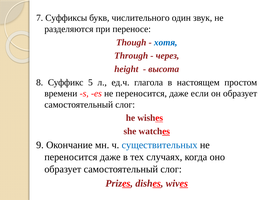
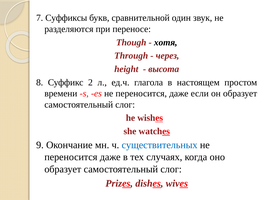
числительного: числительного -> сравнительной
хотя colour: blue -> black
5: 5 -> 2
